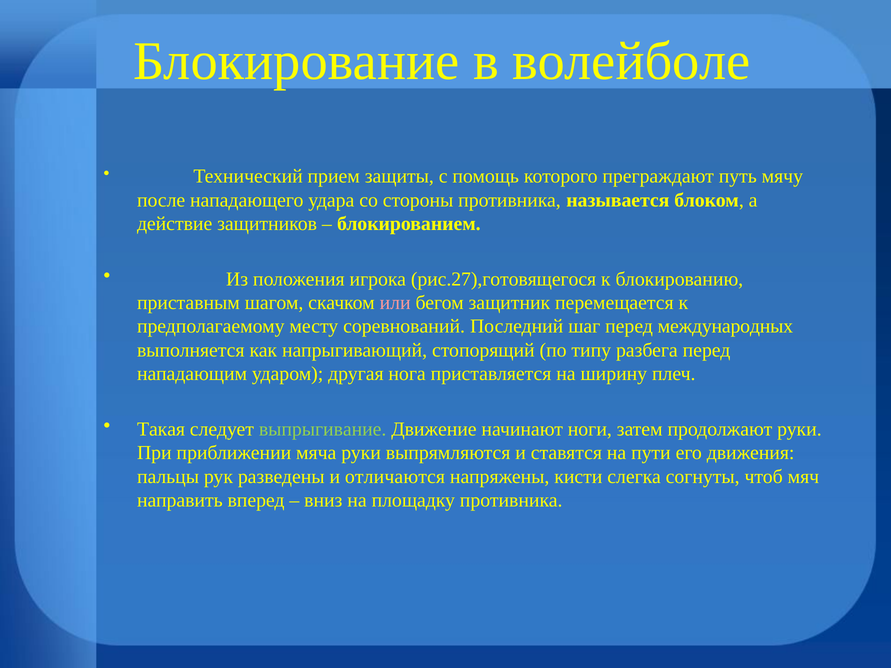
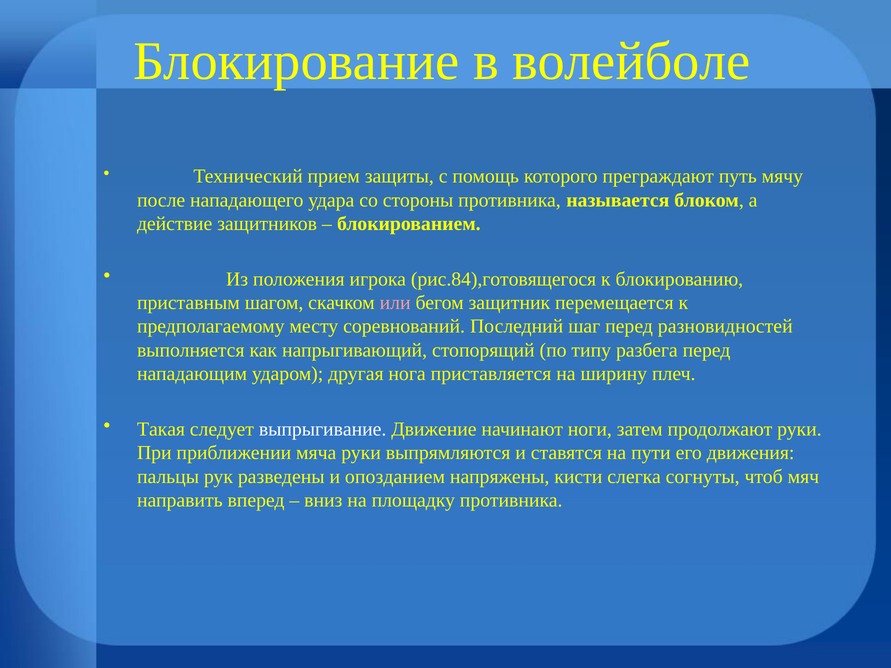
рис.27),готовящегося: рис.27),готовящегося -> рис.84),готовящегося
международных: международных -> разновидностей
выпрыгивание colour: light green -> white
отличаются: отличаются -> опозданием
